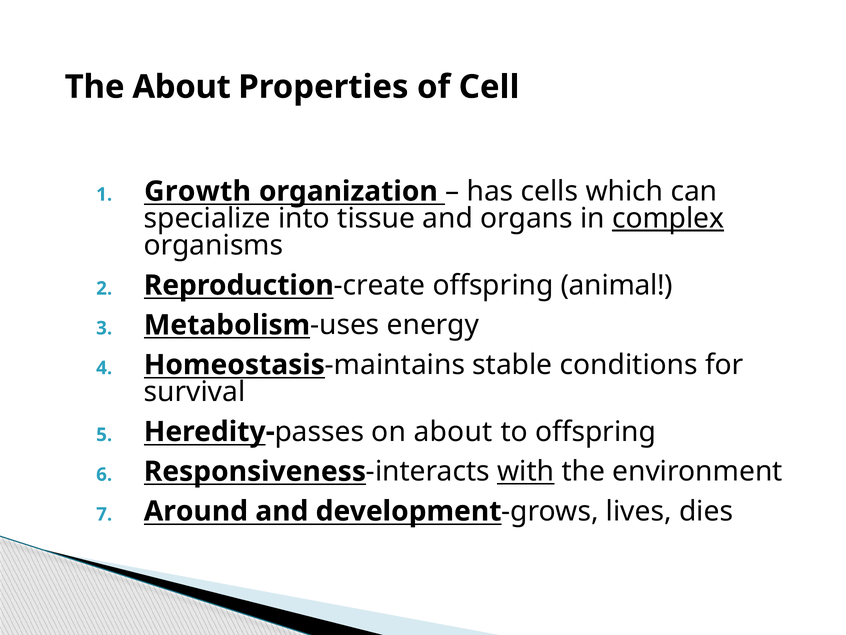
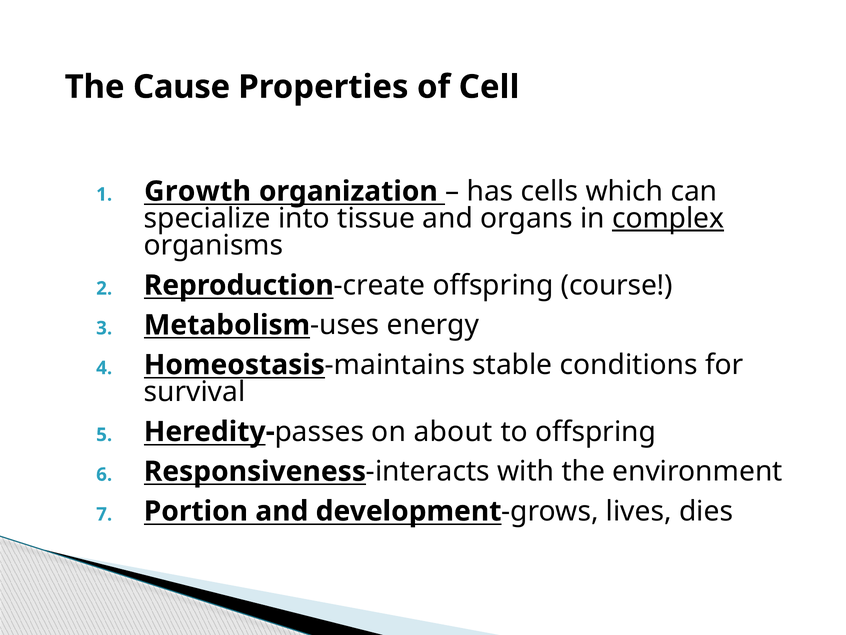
The About: About -> Cause
animal: animal -> course
with underline: present -> none
Around: Around -> Portion
